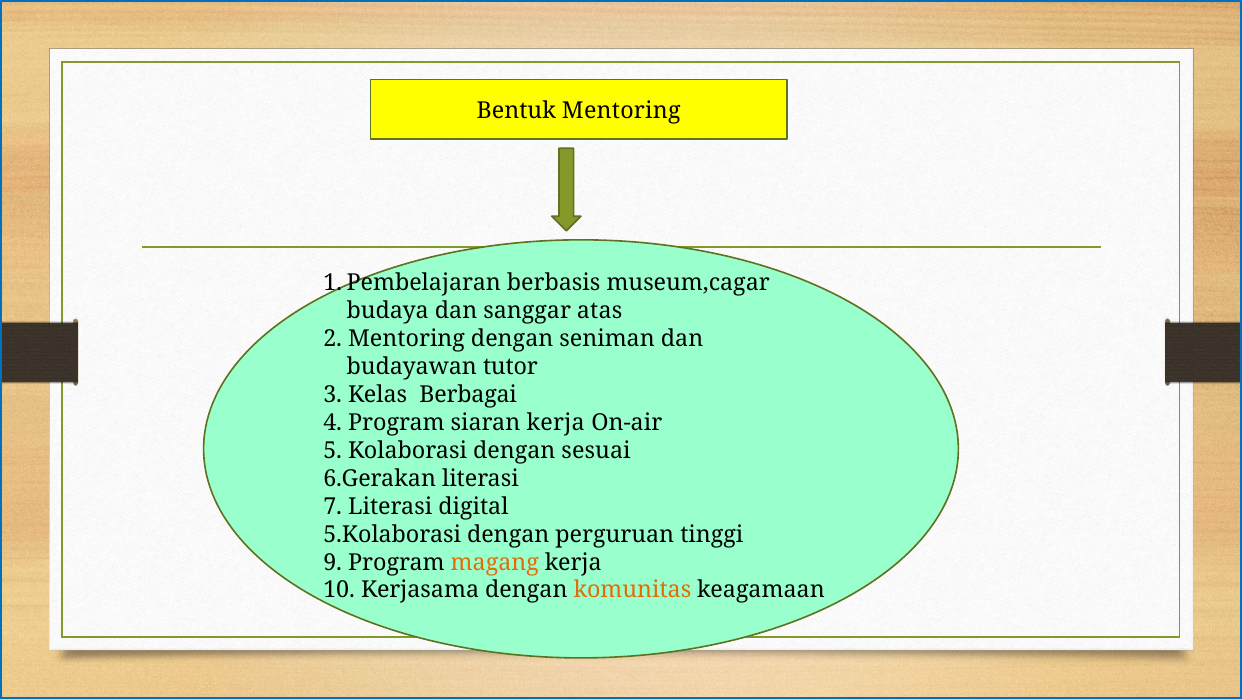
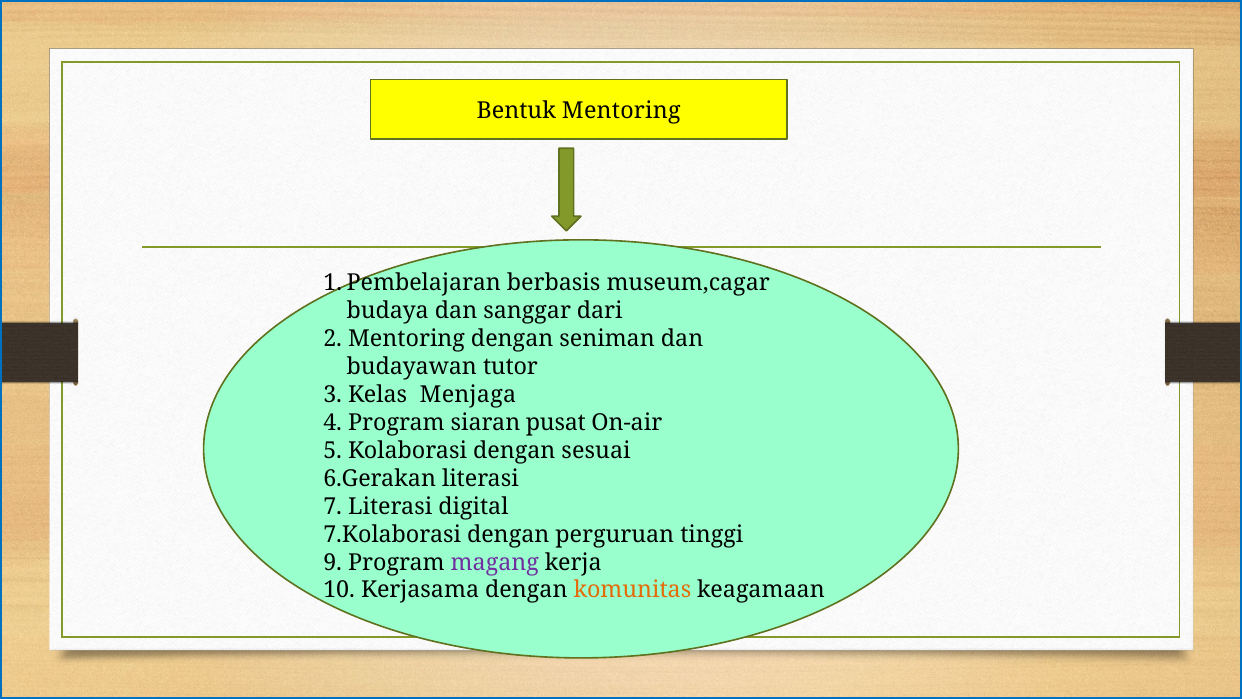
atas: atas -> dari
Berbagai: Berbagai -> Menjaga
siaran kerja: kerja -> pusat
5.Kolaborasi: 5.Kolaborasi -> 7.Kolaborasi
magang colour: orange -> purple
